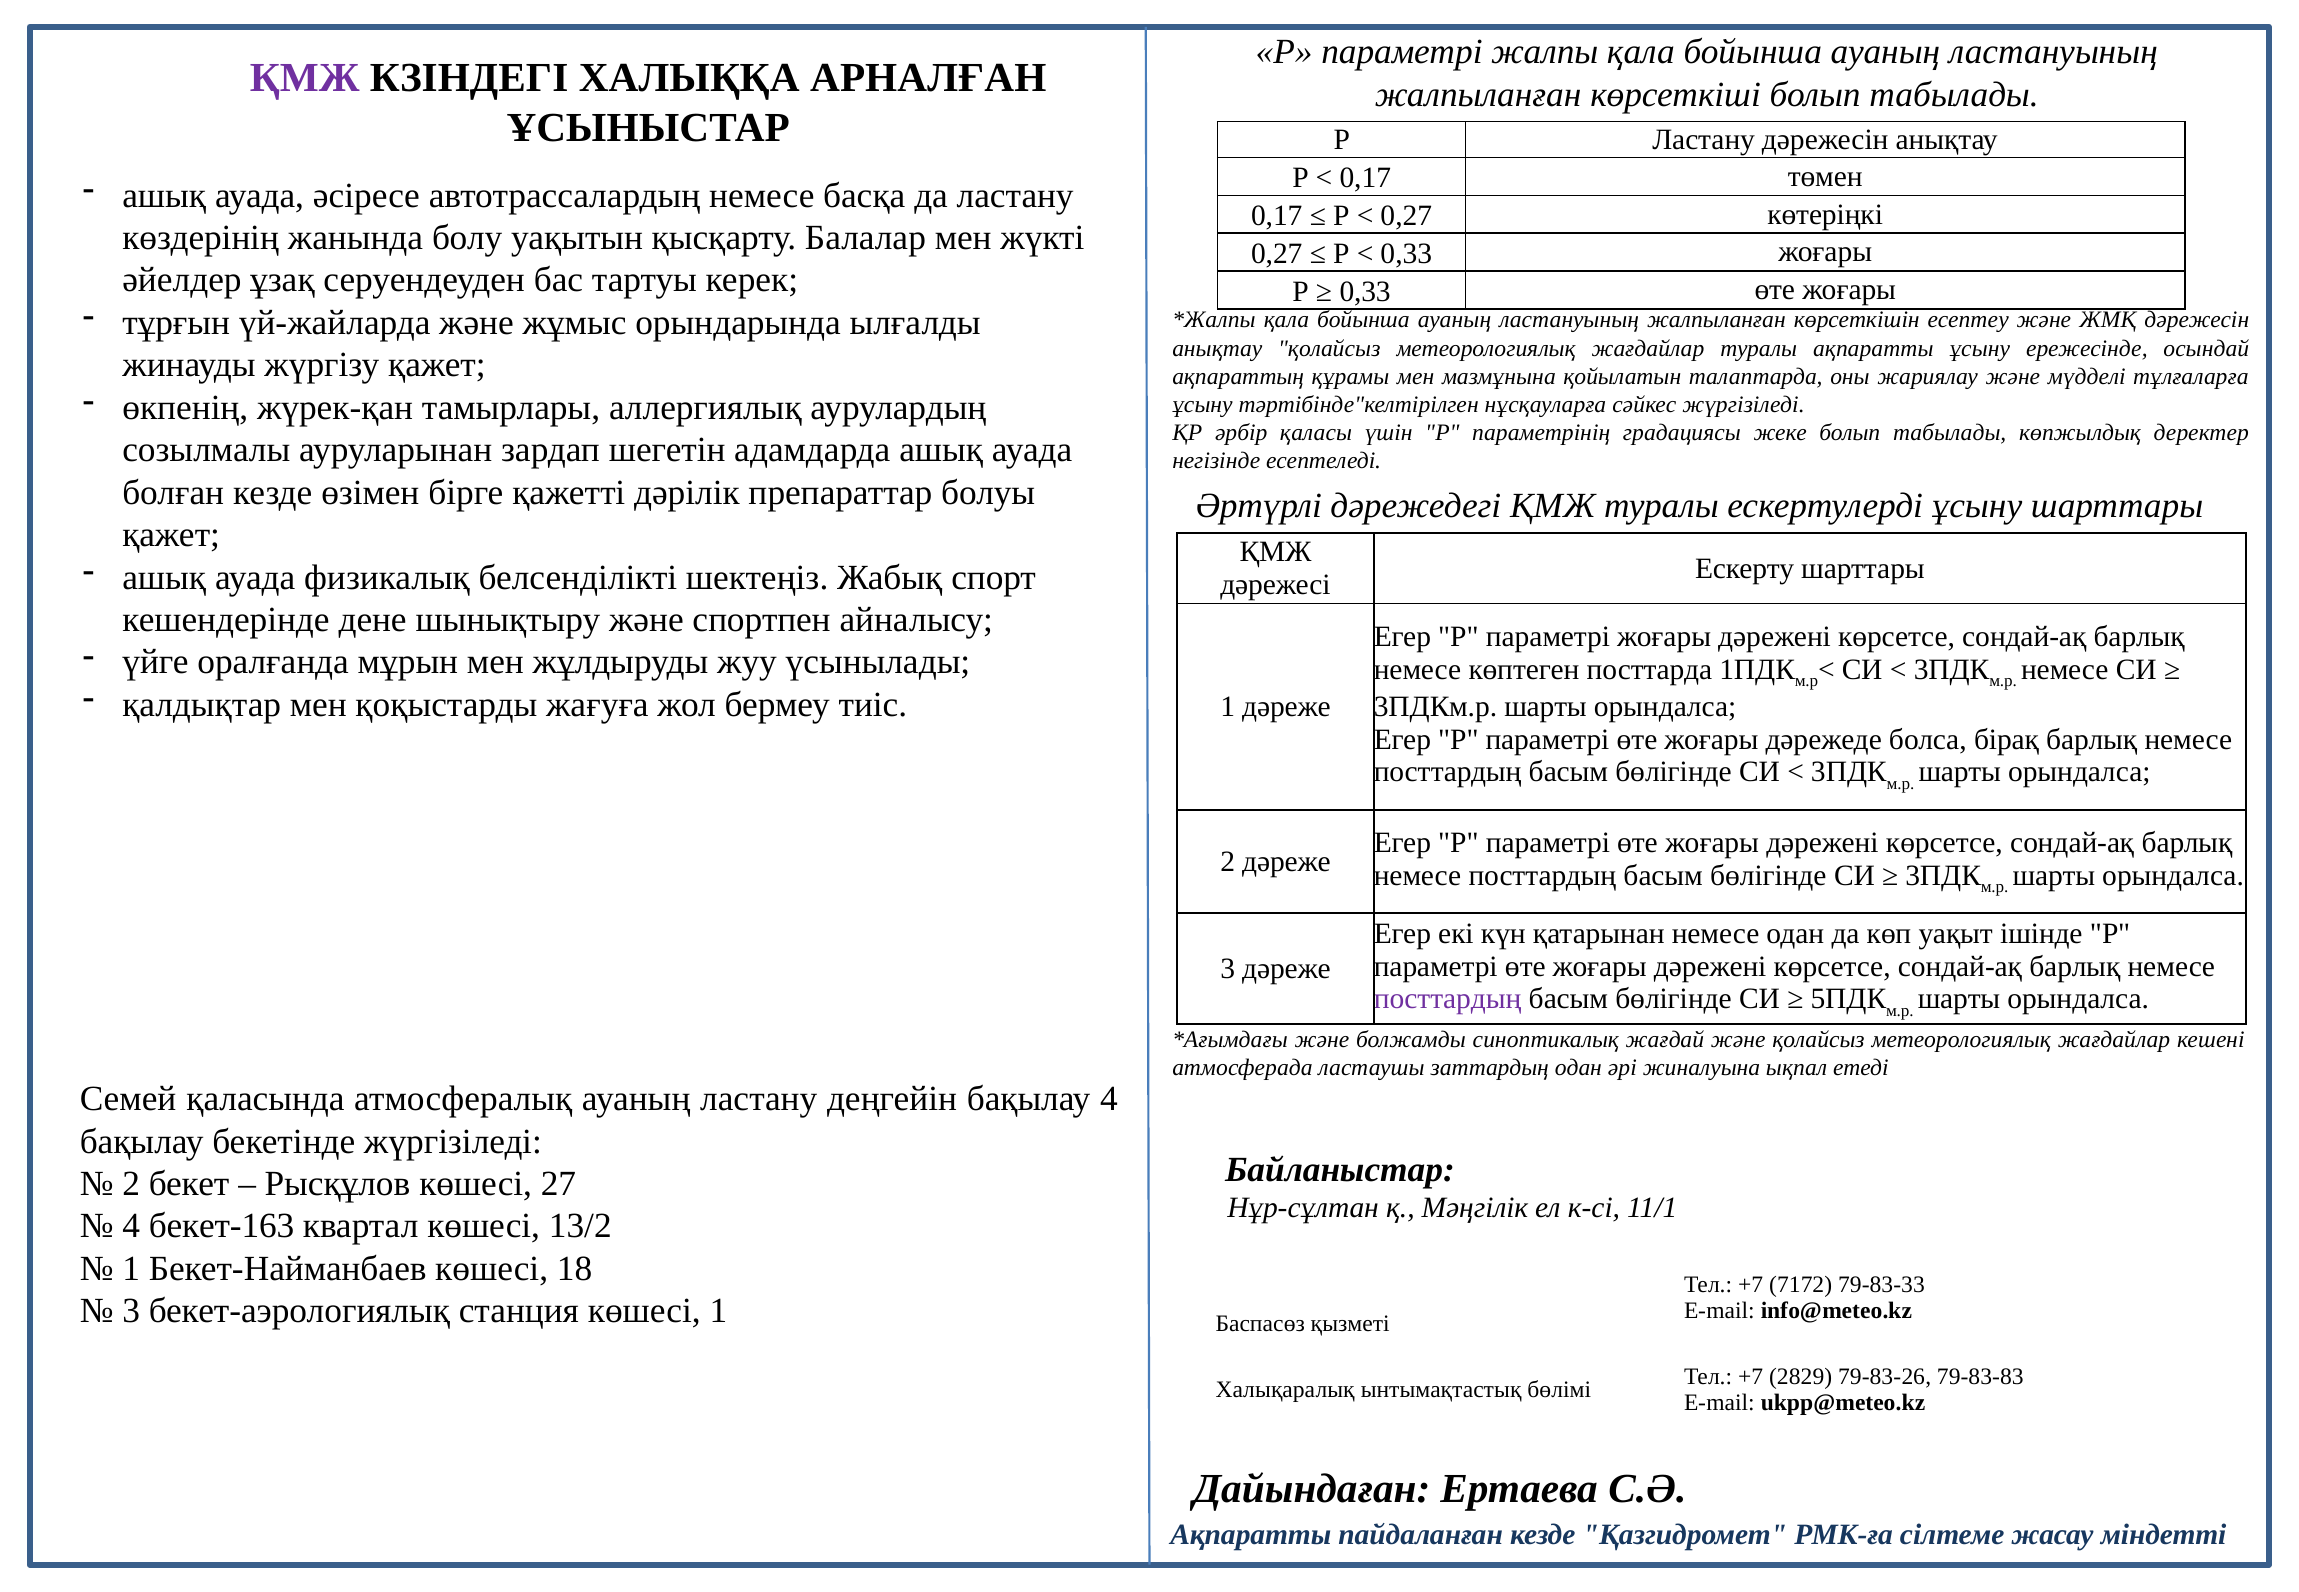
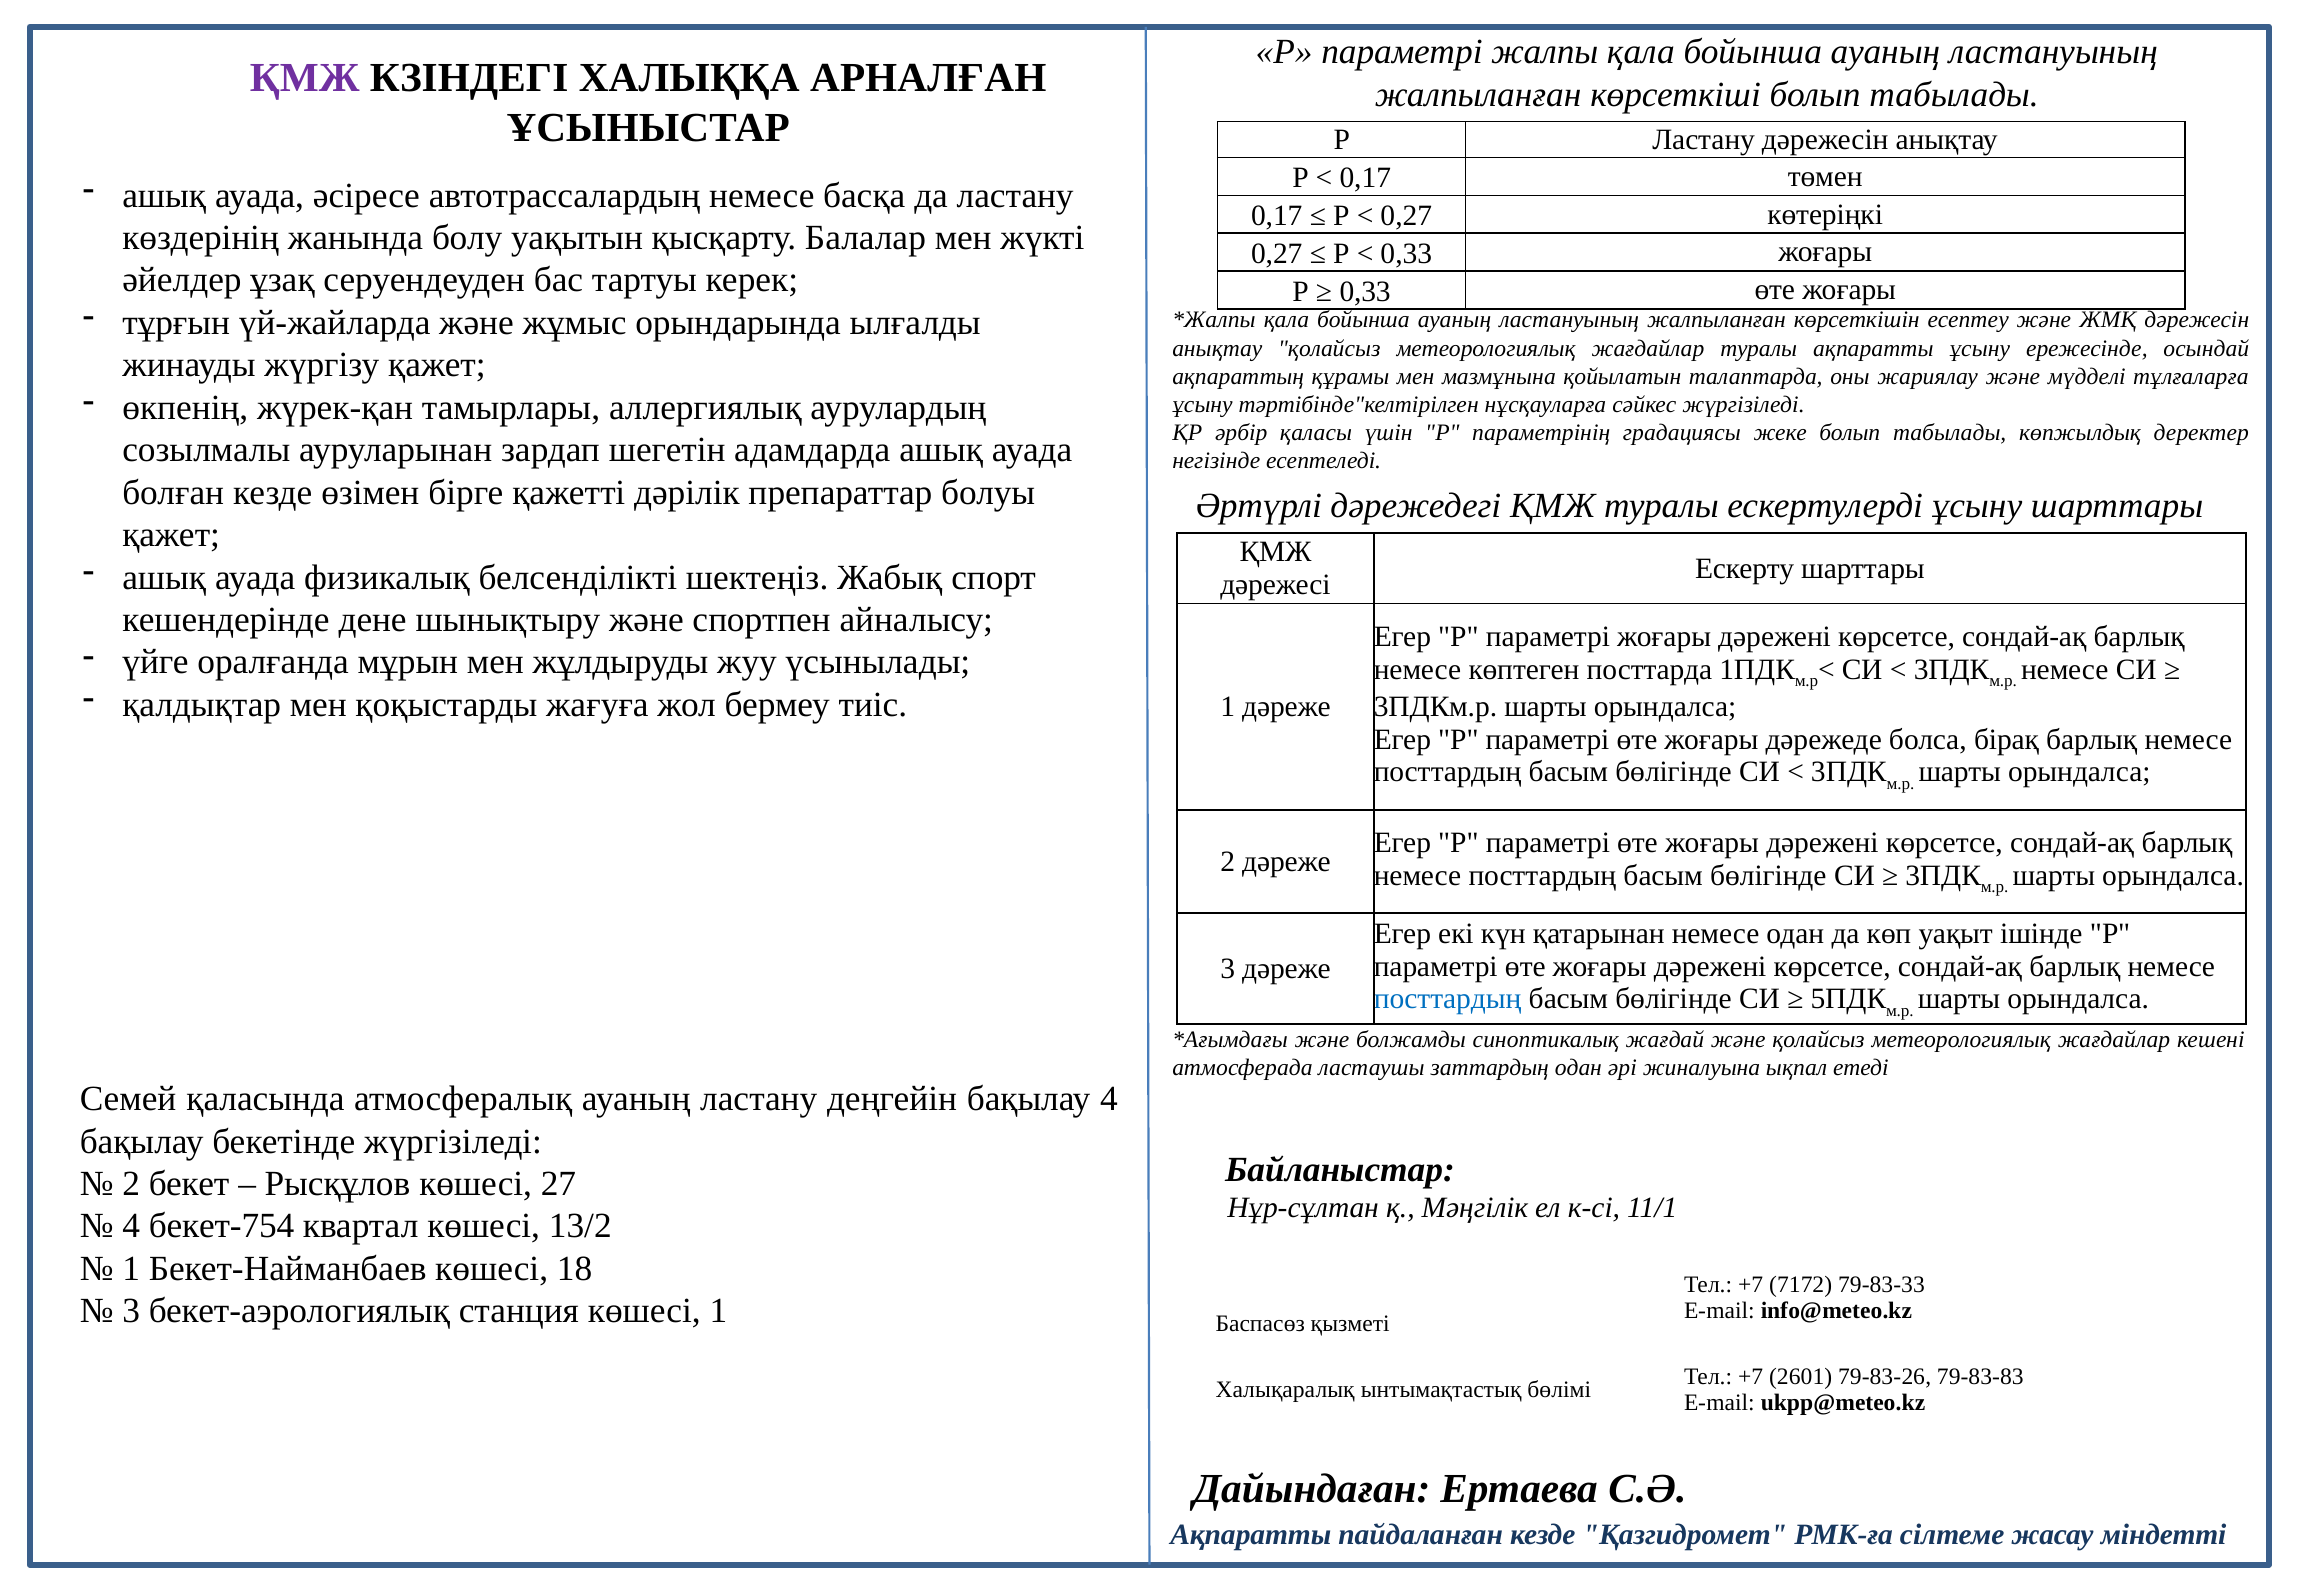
посттардың at (1448, 999) colour: purple -> blue
бекет-163: бекет-163 -> бекет-754
2829: 2829 -> 2601
